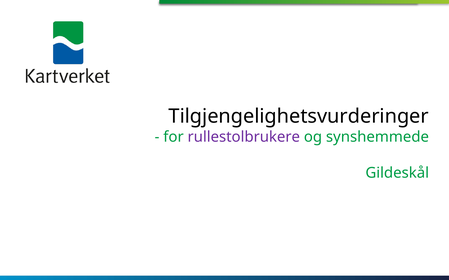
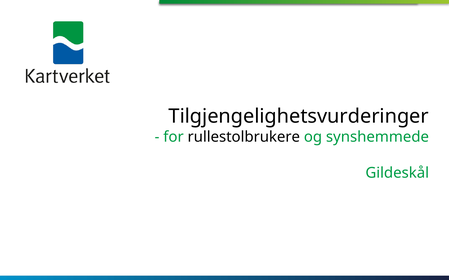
rullestolbrukere colour: purple -> black
